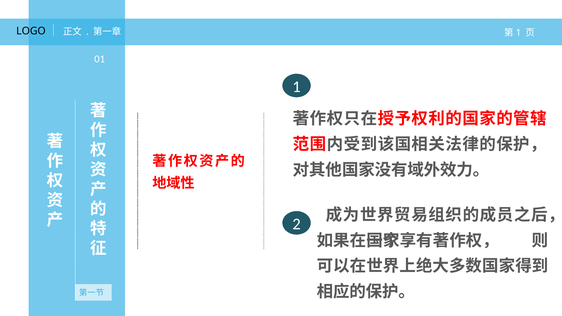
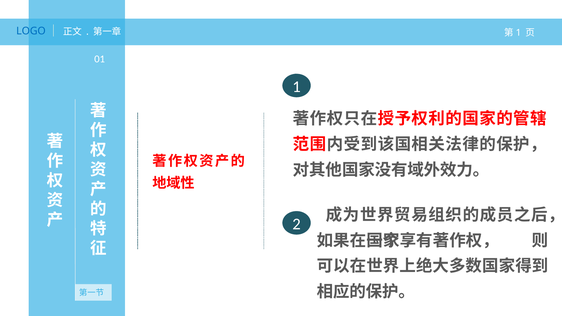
LOGO colour: black -> blue
